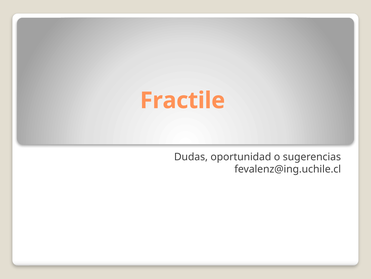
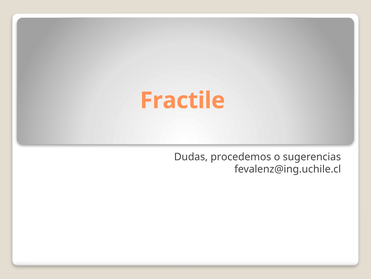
oportunidad: oportunidad -> procedemos
